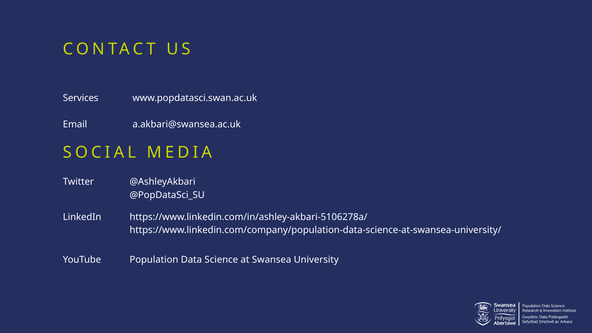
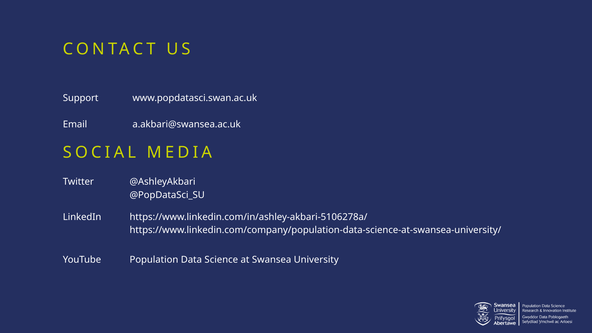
Services: Services -> Support
